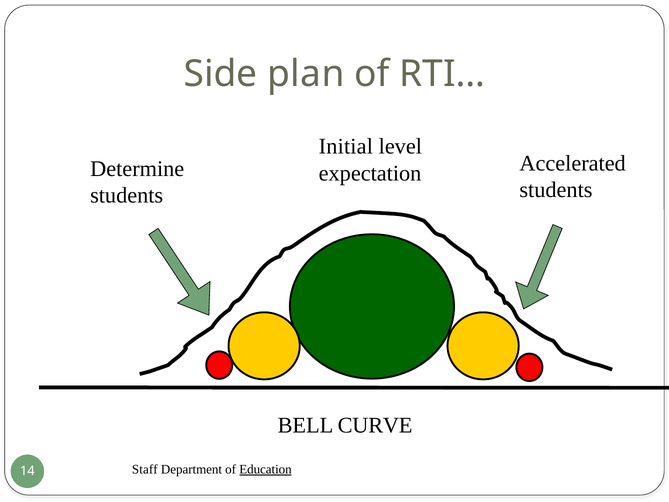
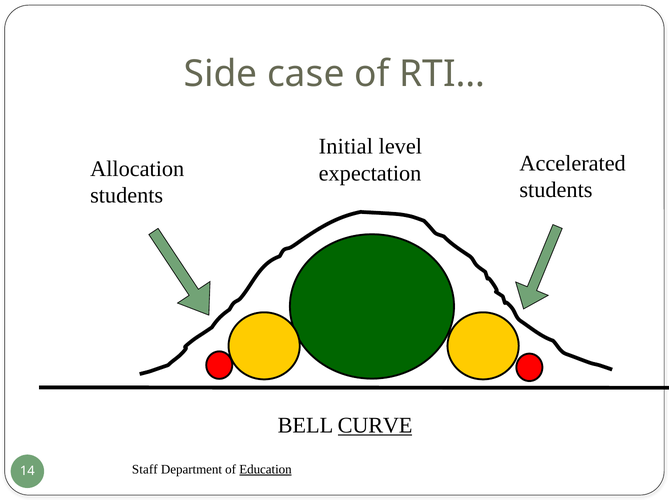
plan: plan -> case
Determine: Determine -> Allocation
CURVE underline: none -> present
